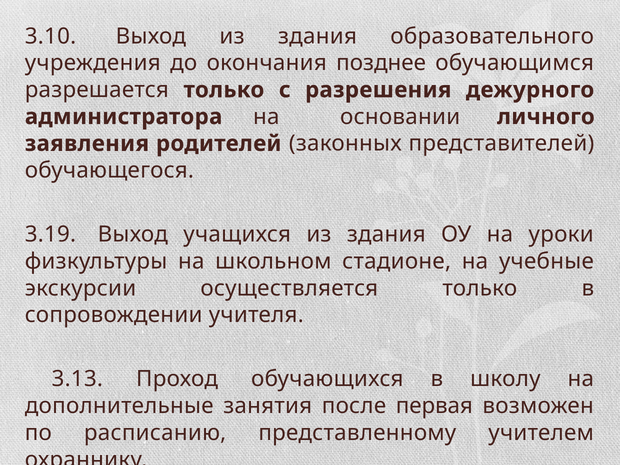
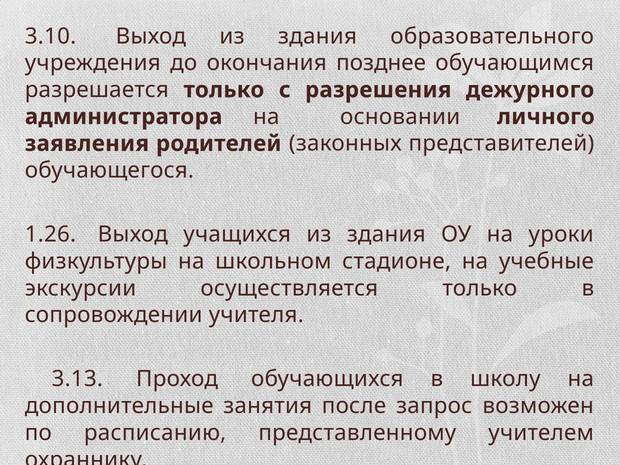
3.19: 3.19 -> 1.26
первая: первая -> запрос
